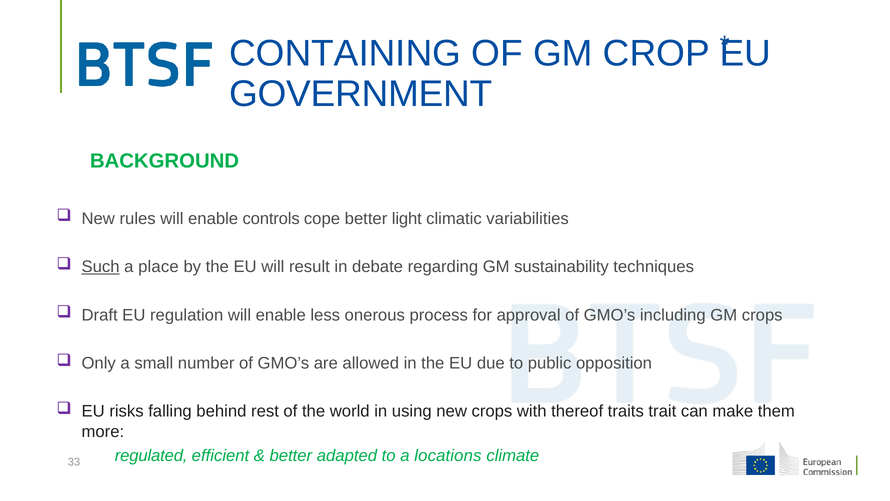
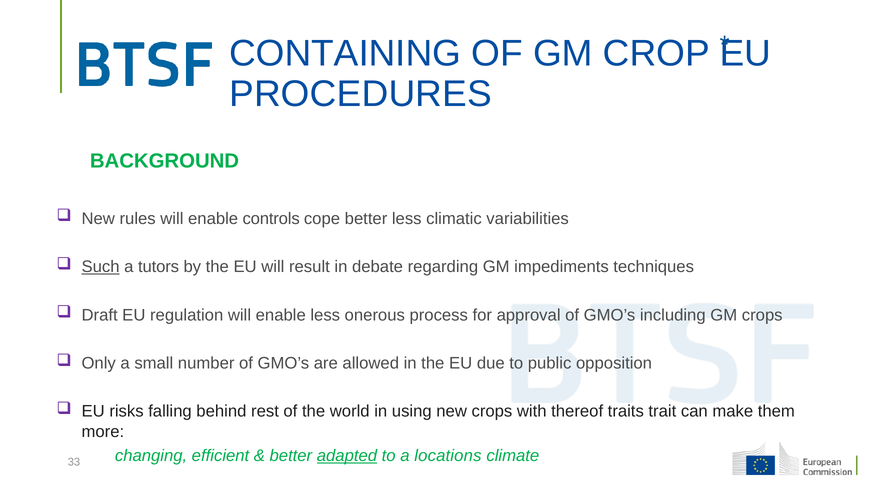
GOVERNMENT: GOVERNMENT -> PROCEDURES
better light: light -> less
place: place -> tutors
sustainability: sustainability -> impediments
regulated: regulated -> changing
adapted underline: none -> present
